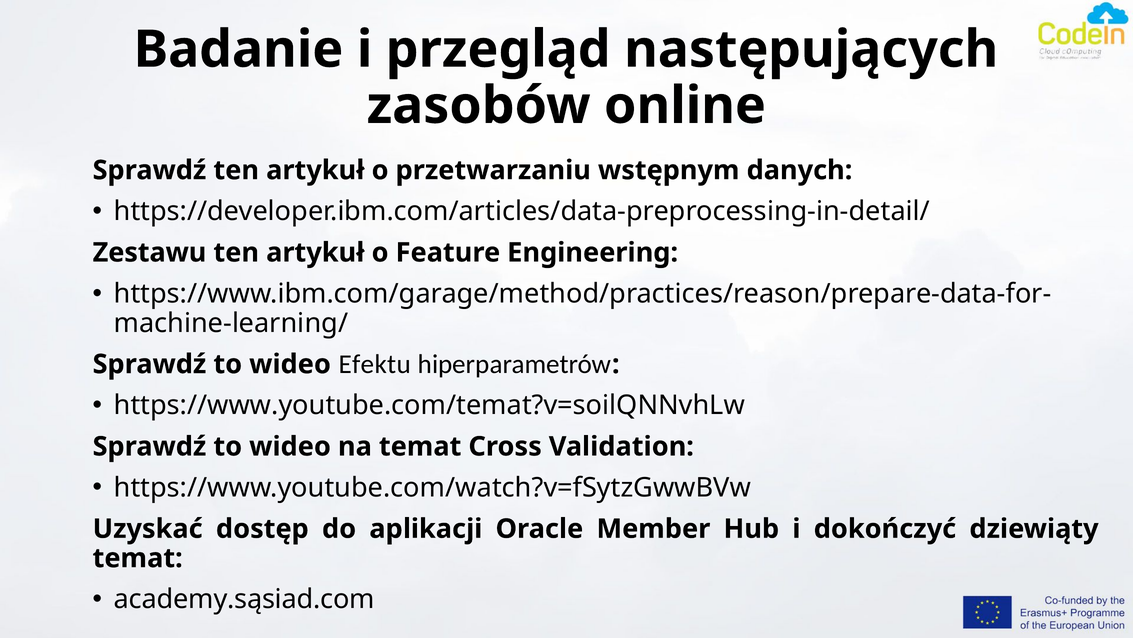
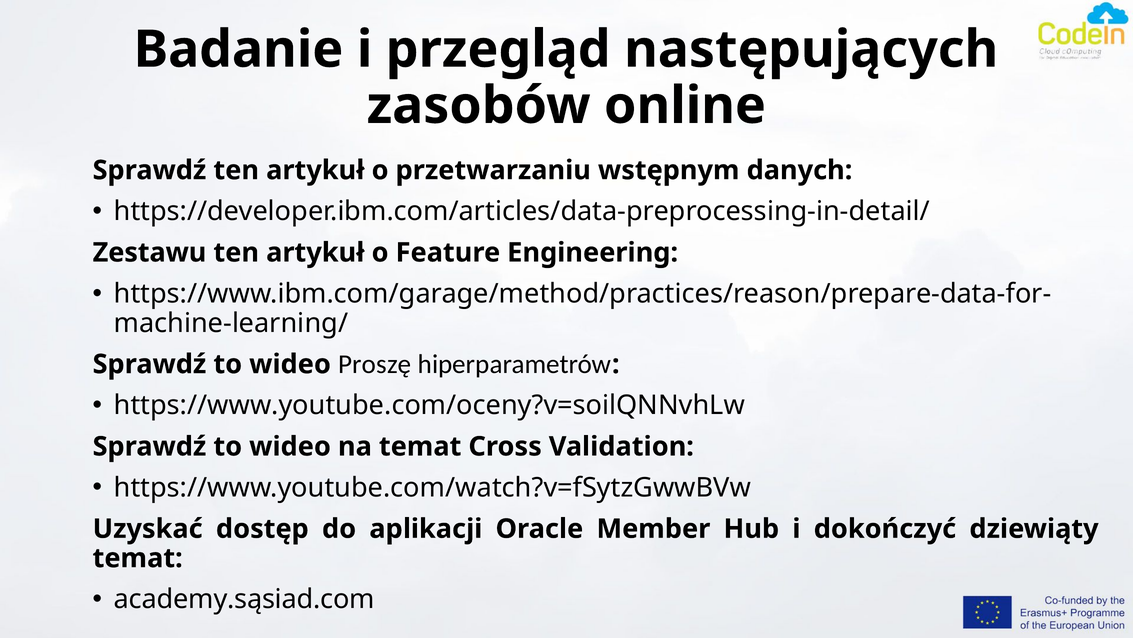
Efektu: Efektu -> Proszę
https://www.youtube.com/temat?v=soilQNNvhLw: https://www.youtube.com/temat?v=soilQNNvhLw -> https://www.youtube.com/oceny?v=soilQNNvhLw
